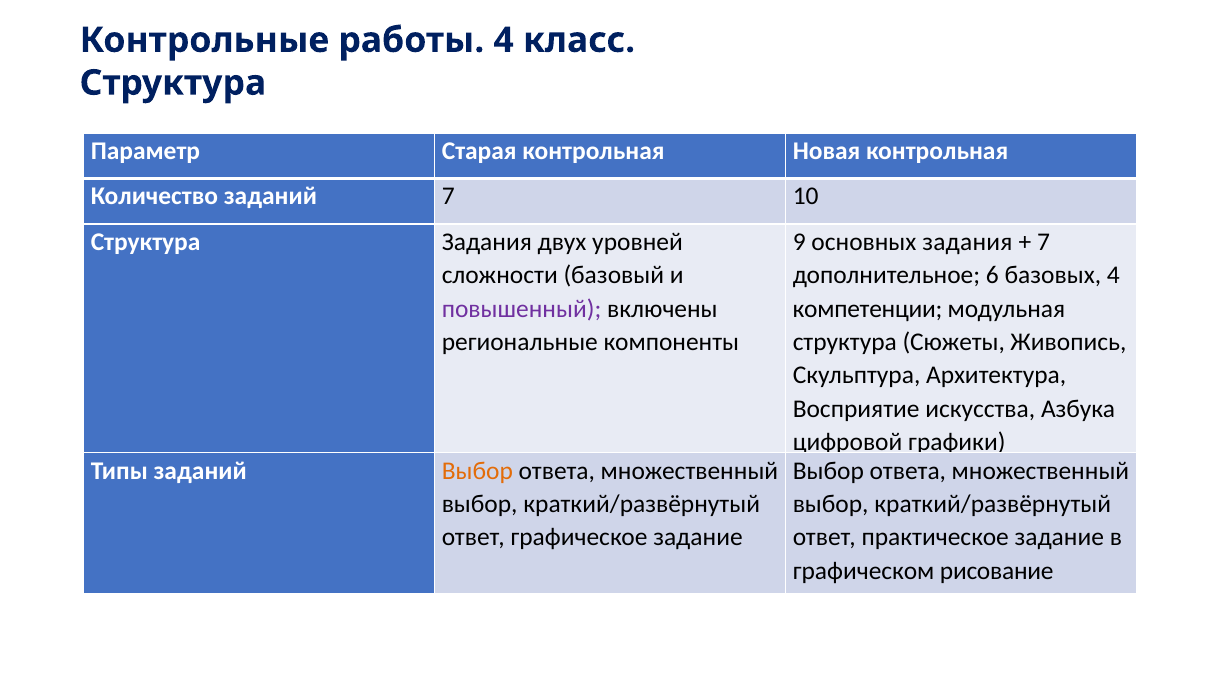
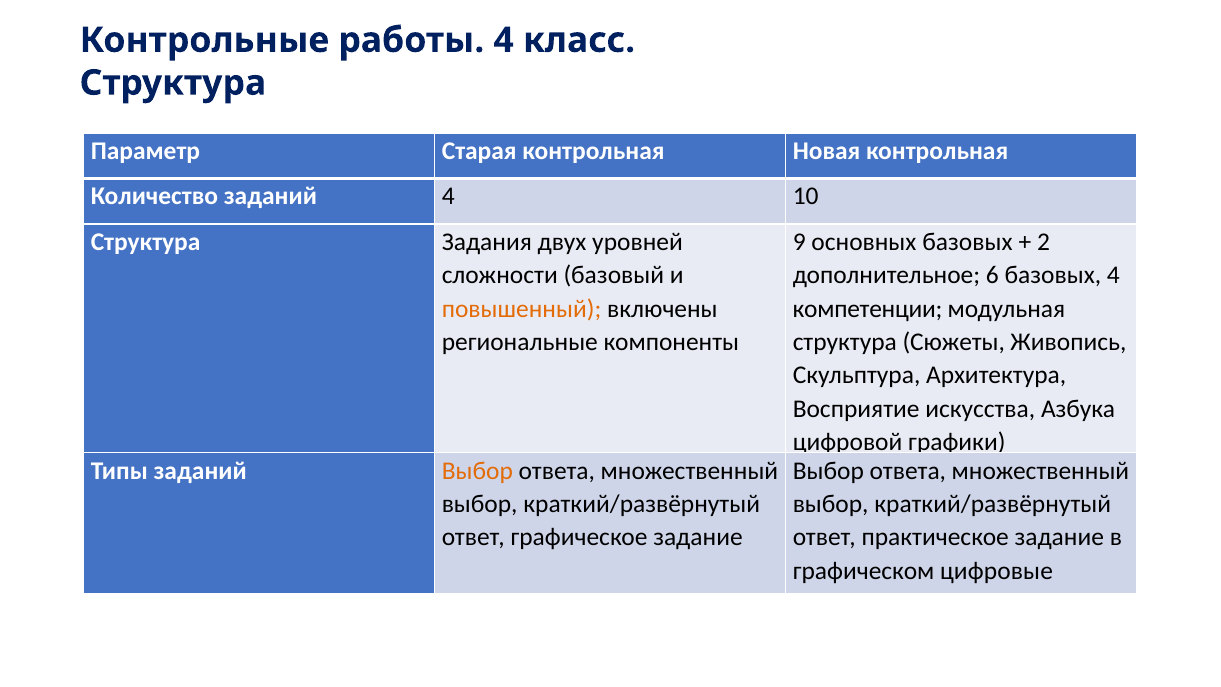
заданий 7: 7 -> 4
основных задания: задания -> базовых
7 at (1043, 242): 7 -> 2
повышенный colour: purple -> orange
рисование: рисование -> цифровые
